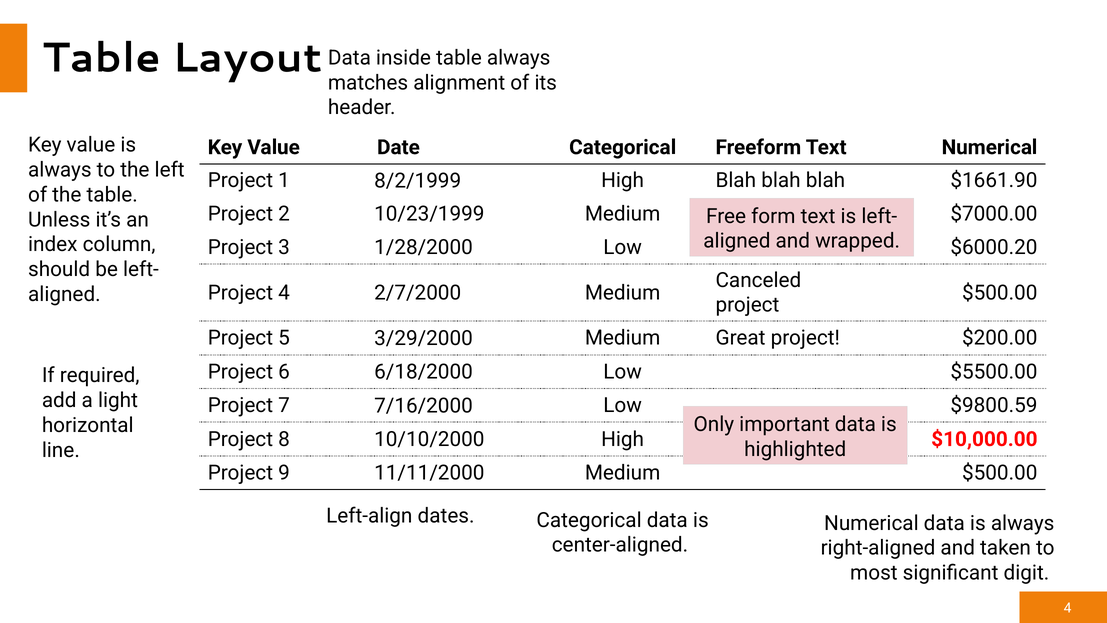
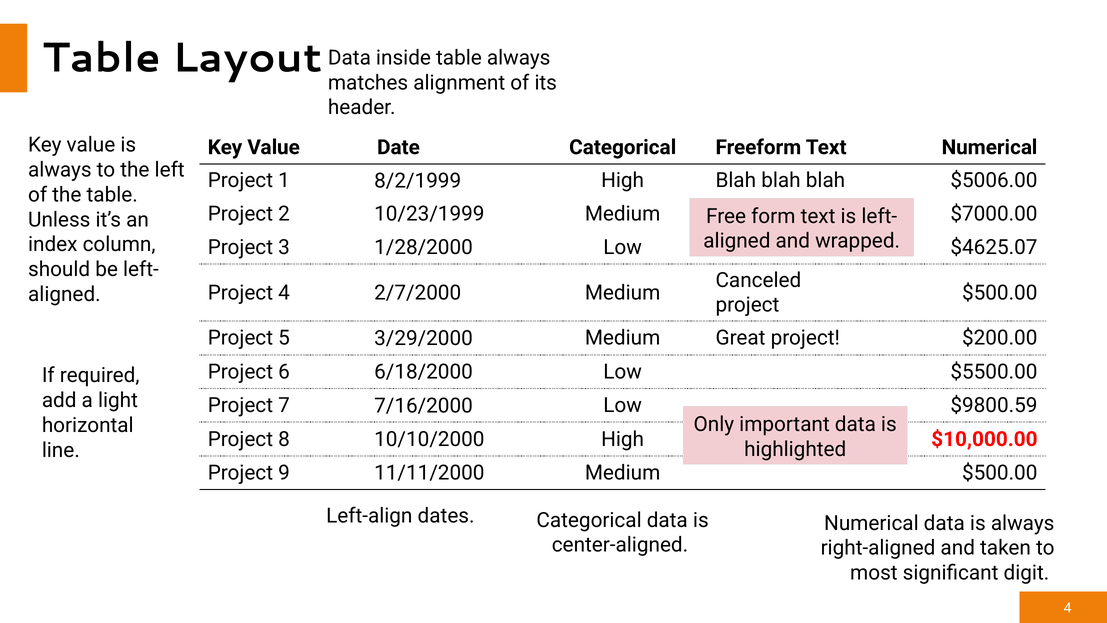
$1661.90: $1661.90 -> $5006.00
$6000.20: $6000.20 -> $4625.07
